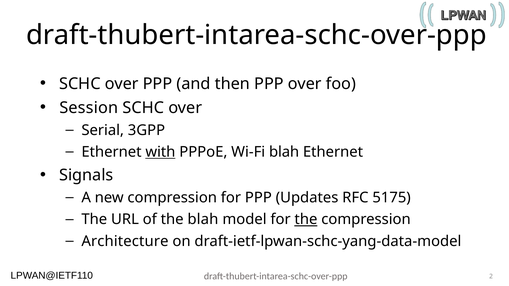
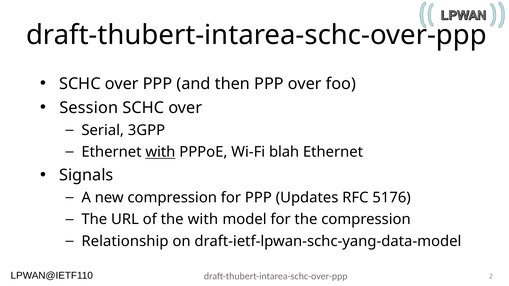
5175: 5175 -> 5176
the blah: blah -> with
the at (306, 220) underline: present -> none
Architecture: Architecture -> Relationship
